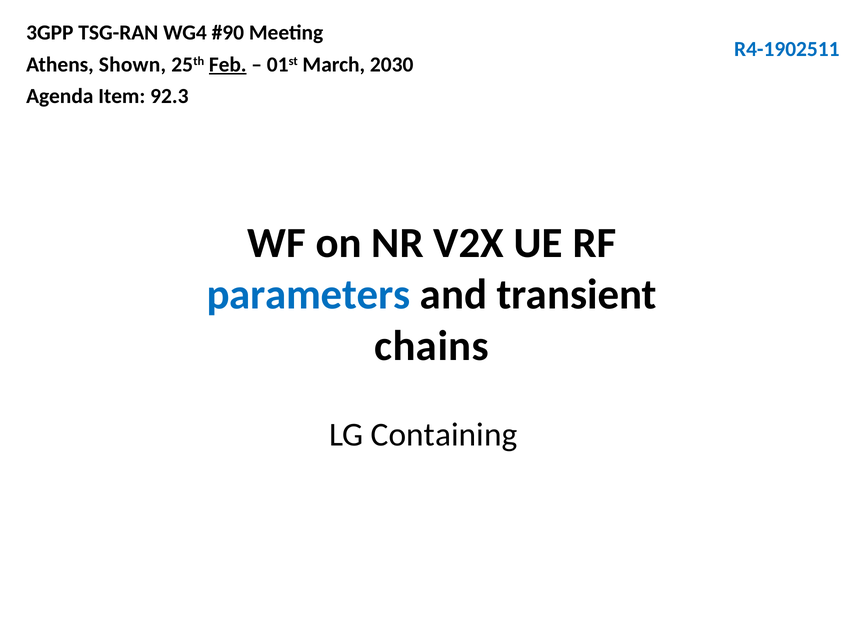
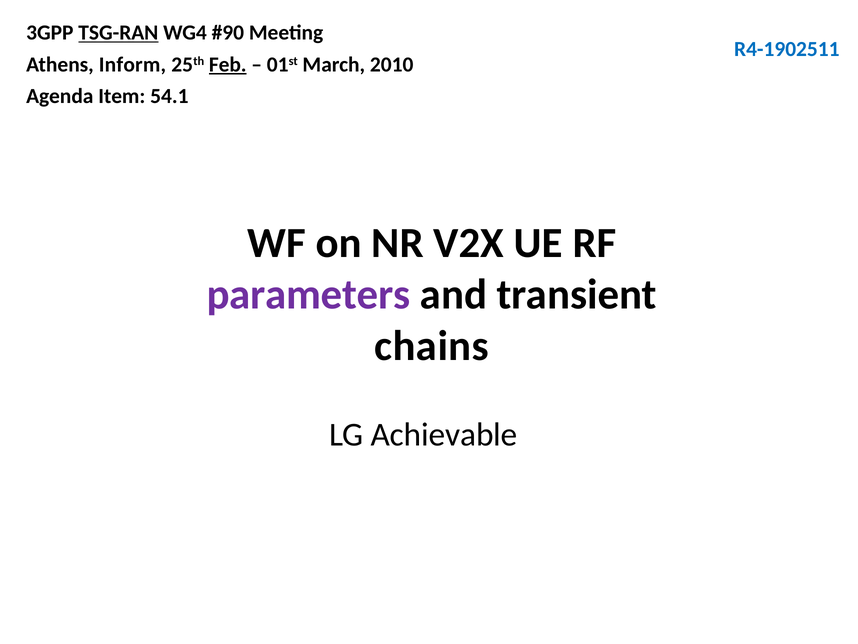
TSG-RAN underline: none -> present
Shown: Shown -> Inform
2030: 2030 -> 2010
92.3: 92.3 -> 54.1
parameters colour: blue -> purple
Containing: Containing -> Achievable
